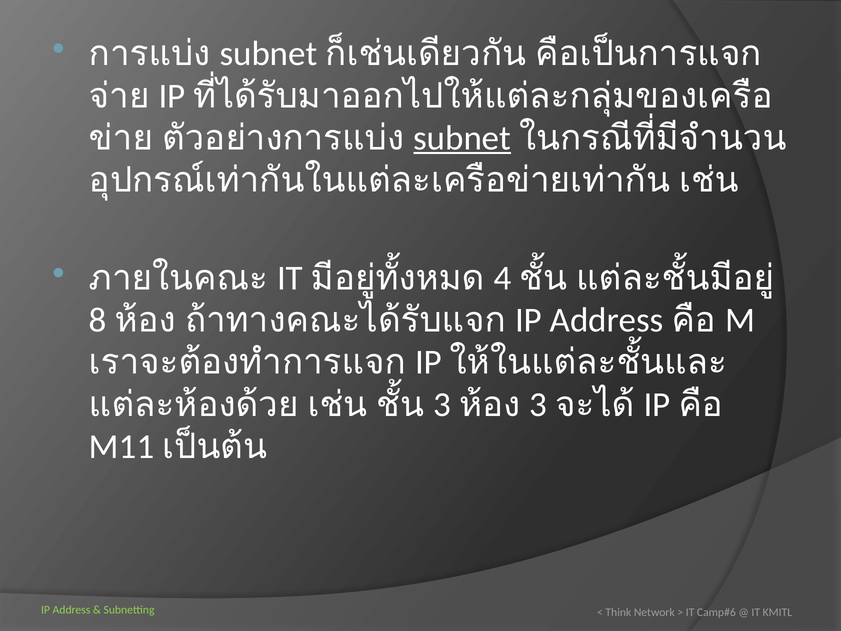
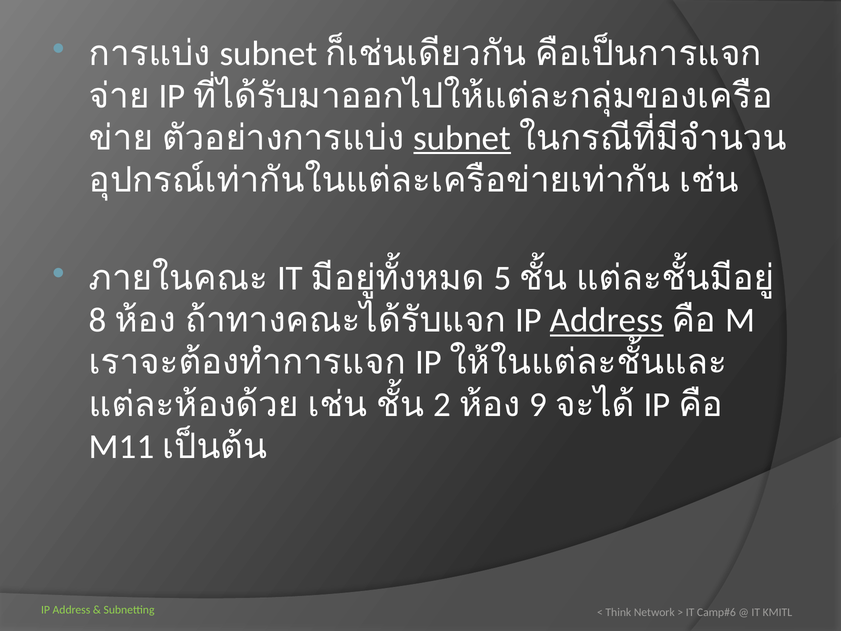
4: 4 -> 5
Address at (607, 320) underline: none -> present
3 at (442, 404): 3 -> 2
3 at (538, 404): 3 -> 9
